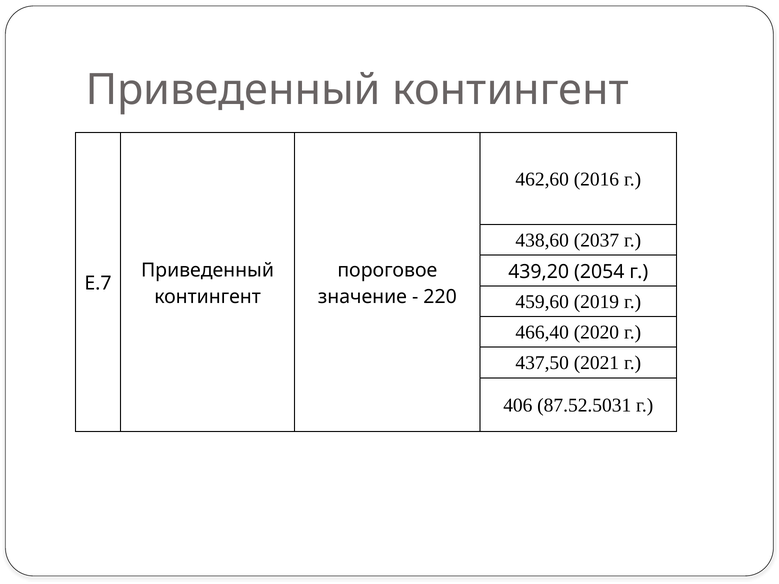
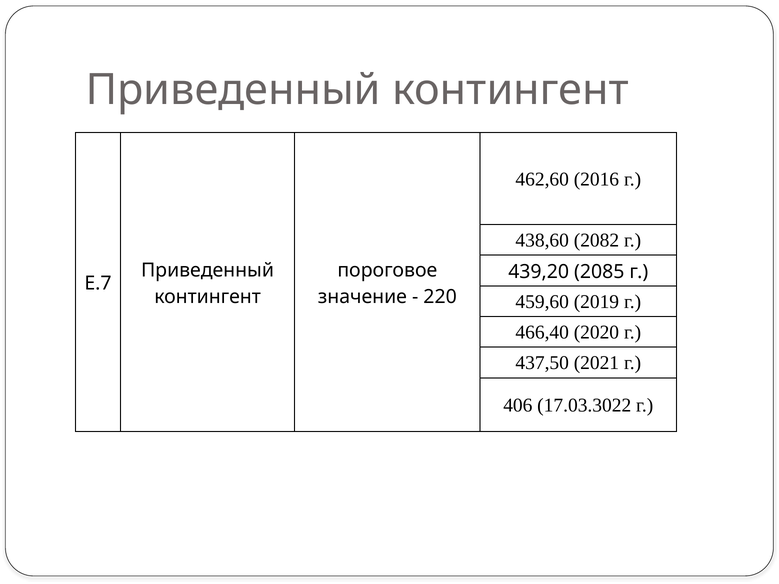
2037: 2037 -> 2082
2054: 2054 -> 2085
87.52.5031: 87.52.5031 -> 17.03.3022
